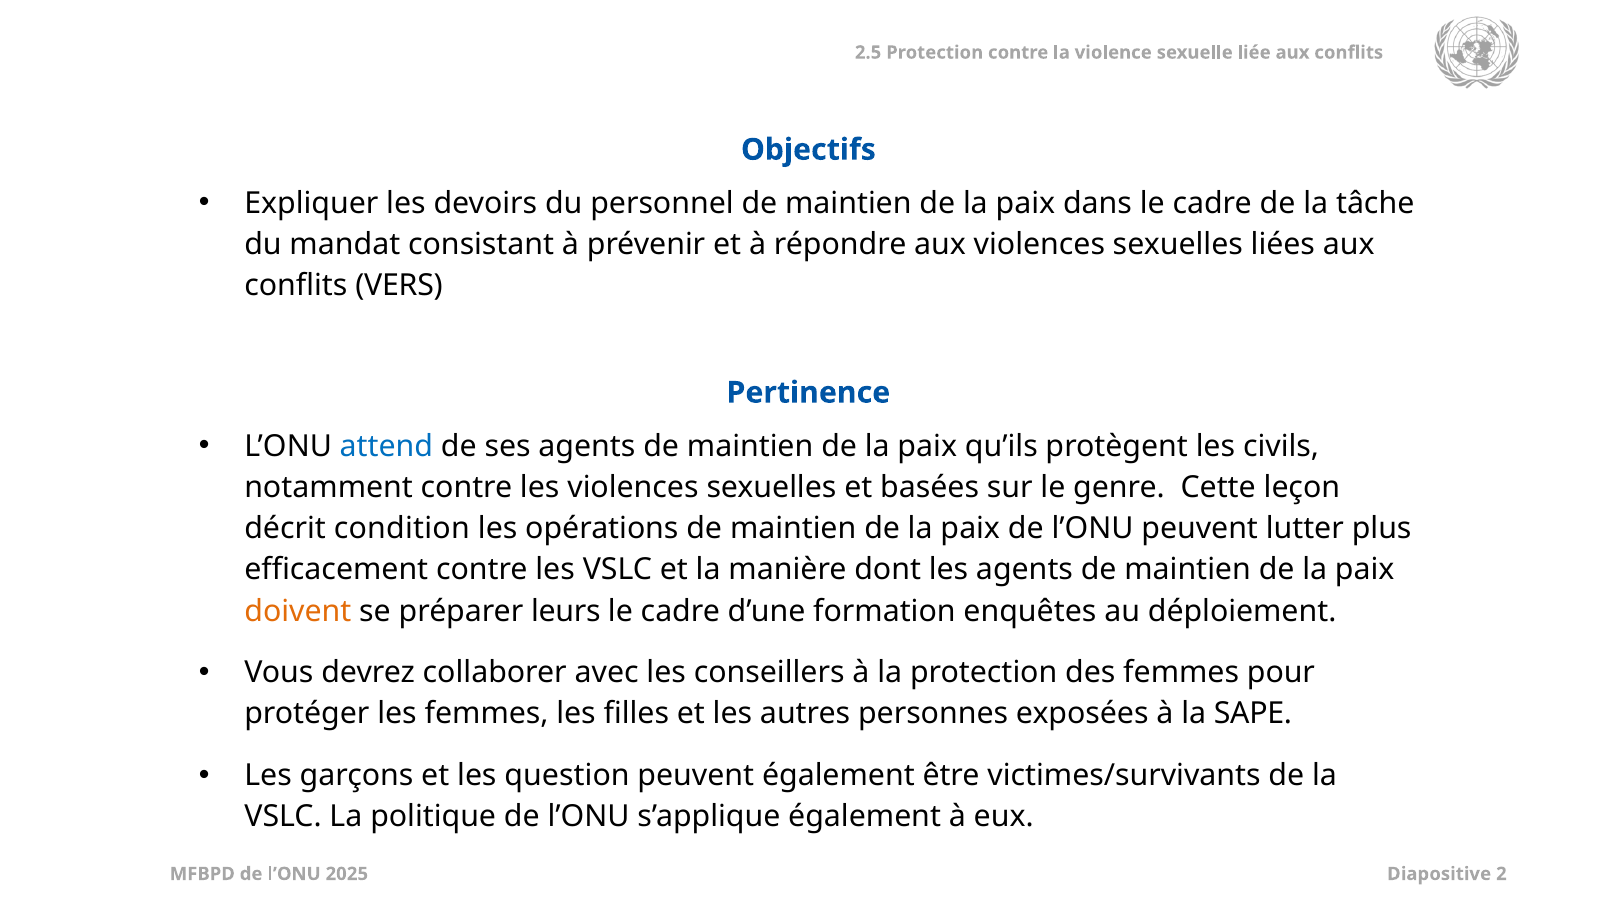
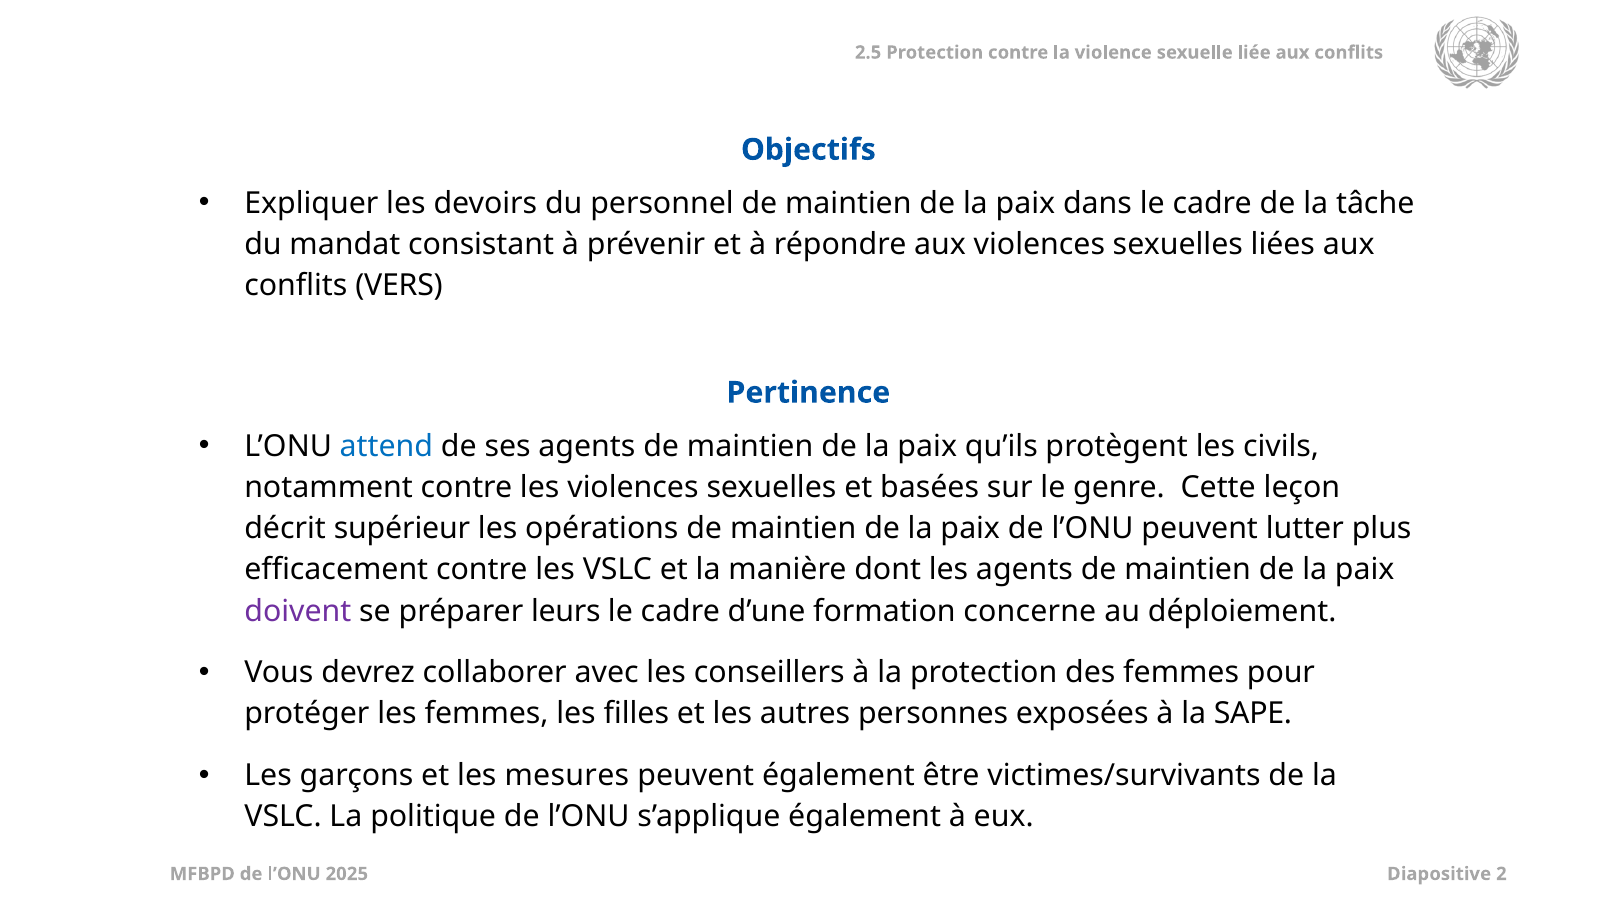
condition: condition -> supérieur
doivent colour: orange -> purple
enquêtes: enquêtes -> concerne
question: question -> mesures
